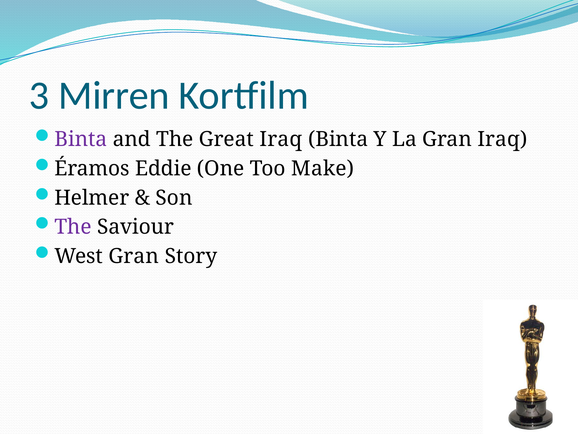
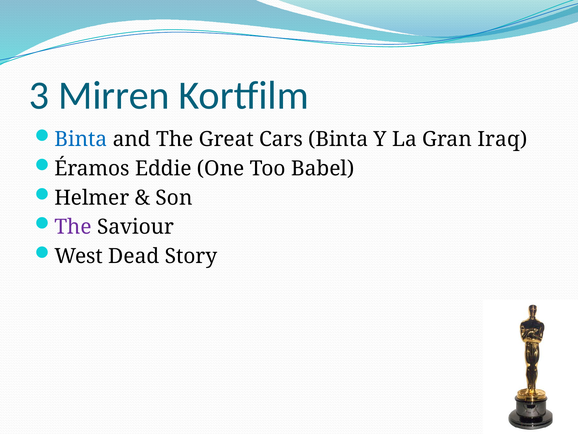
Binta at (81, 139) colour: purple -> blue
Great Iraq: Iraq -> Cars
Make: Make -> Babel
West Gran: Gran -> Dead
